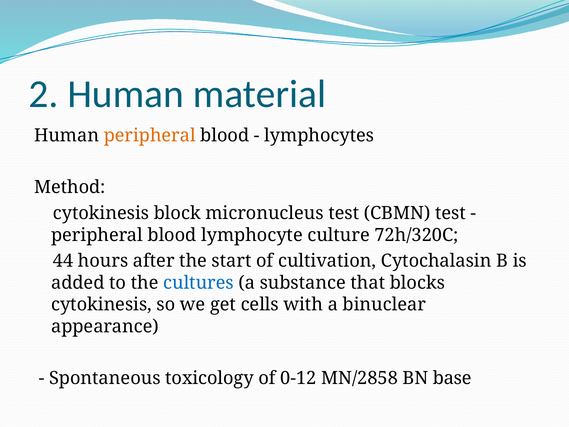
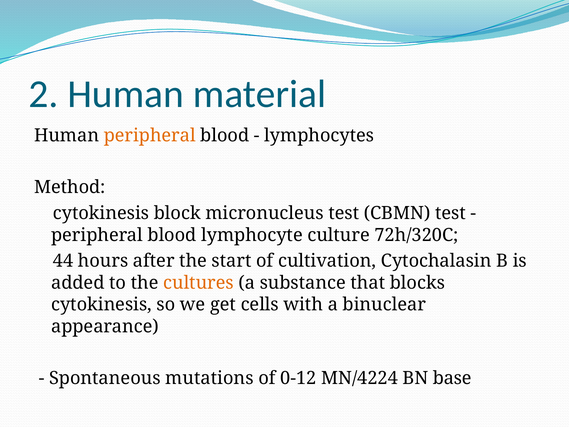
cultures colour: blue -> orange
toxicology: toxicology -> mutations
MN/2858: MN/2858 -> MN/4224
